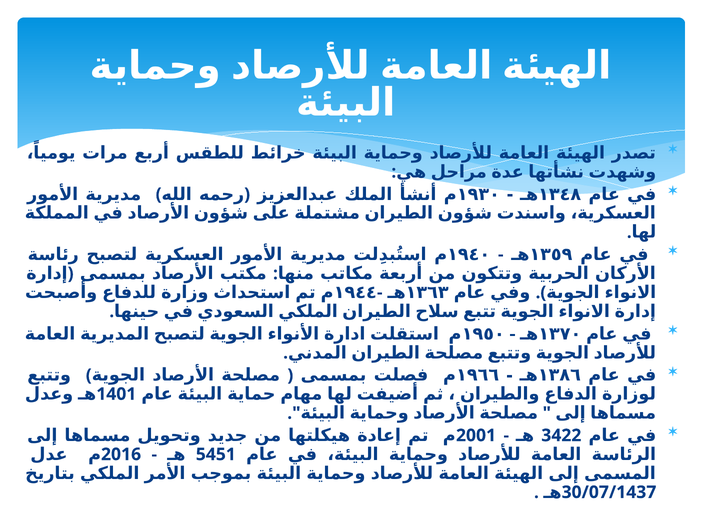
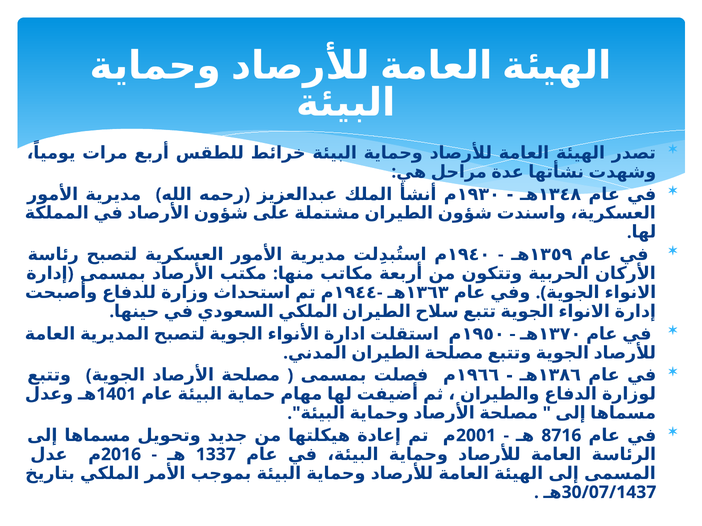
3422: 3422 -> 8716
5451: 5451 -> 1337
